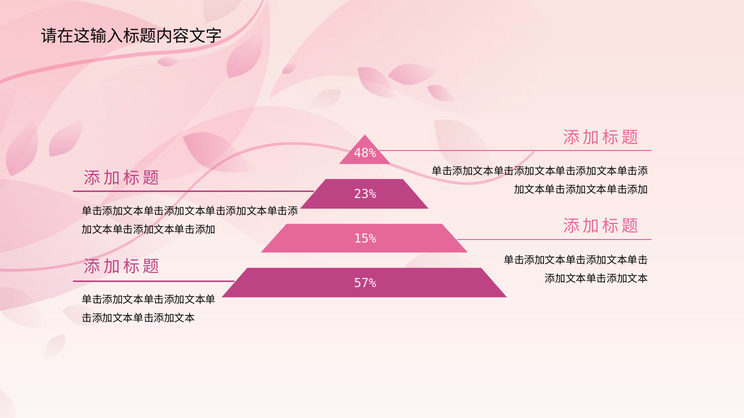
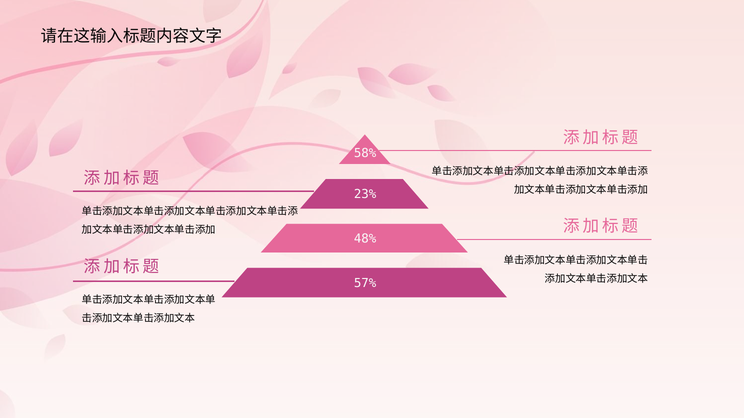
48%: 48% -> 58%
15%: 15% -> 48%
